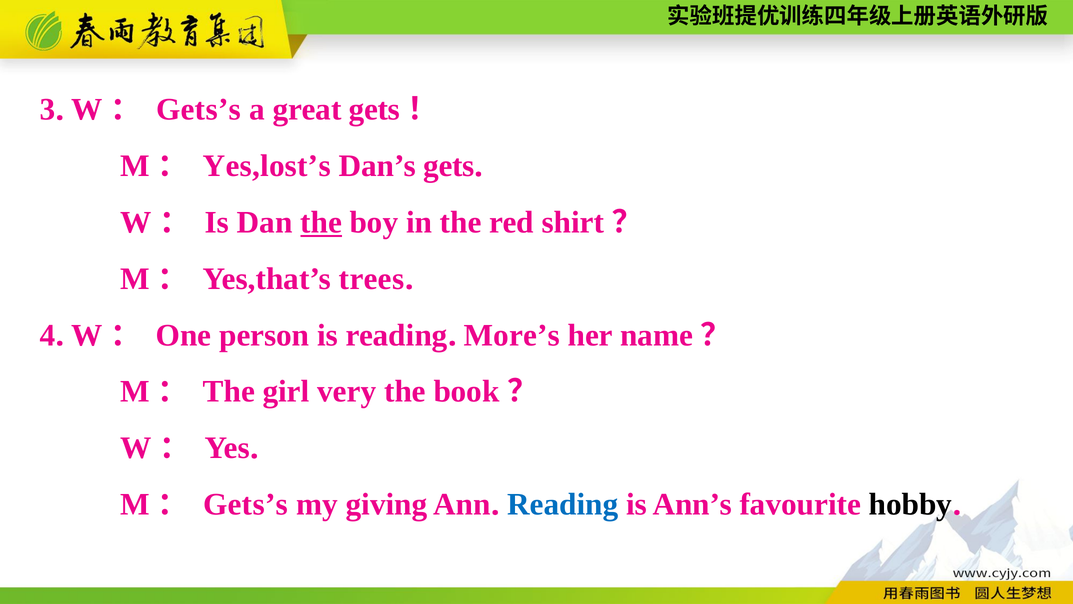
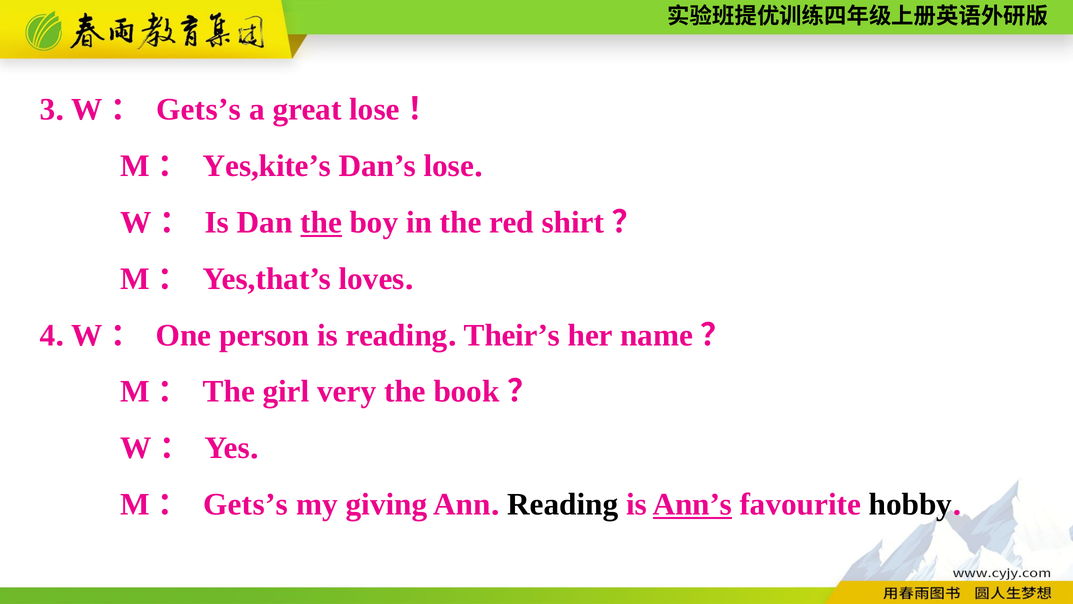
great gets: gets -> lose
Yes,lost’s: Yes,lost’s -> Yes,kite’s
Dan’s gets: gets -> lose
trees: trees -> loves
More’s: More’s -> Their’s
Reading at (563, 504) colour: blue -> black
Ann’s underline: none -> present
